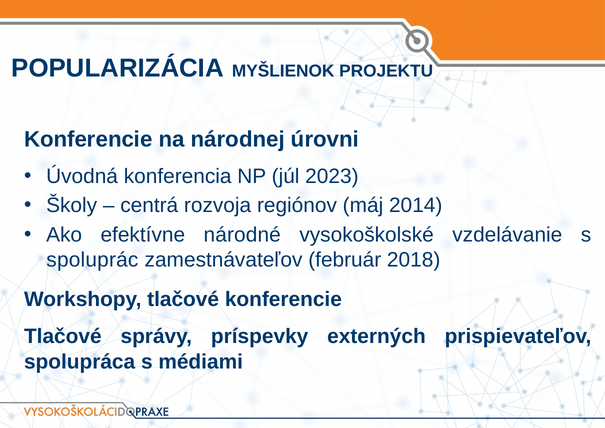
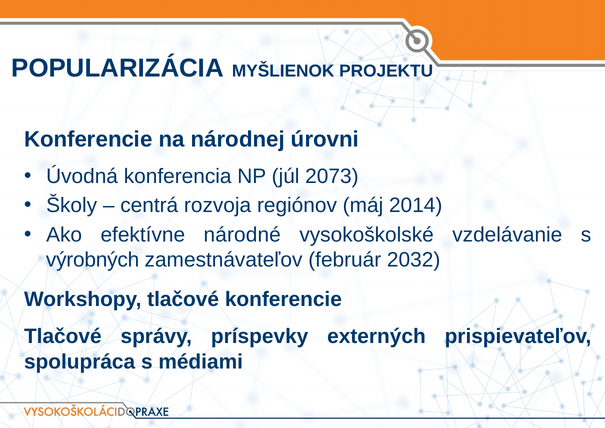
2023: 2023 -> 2073
spoluprác: spoluprác -> výrobných
2018: 2018 -> 2032
